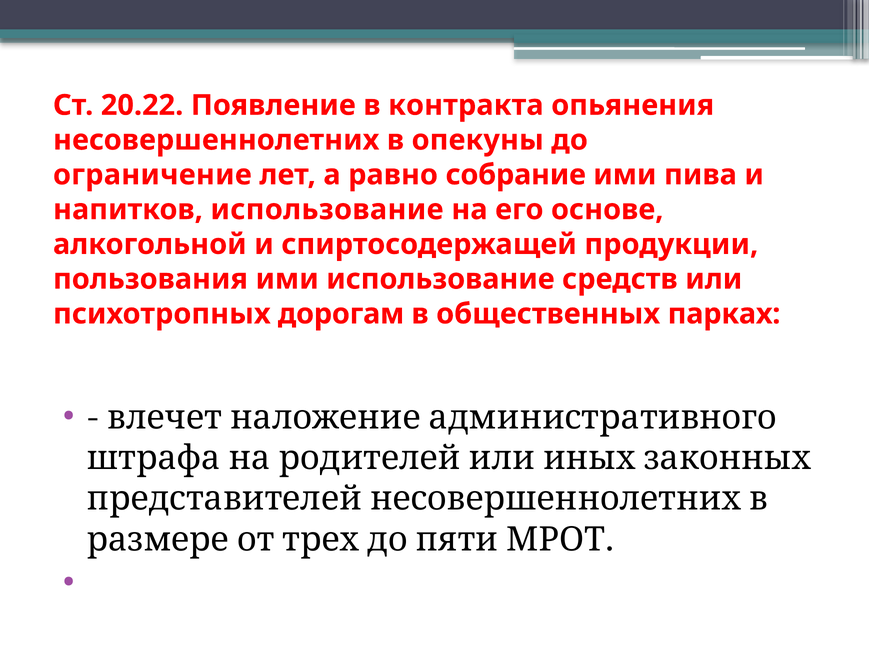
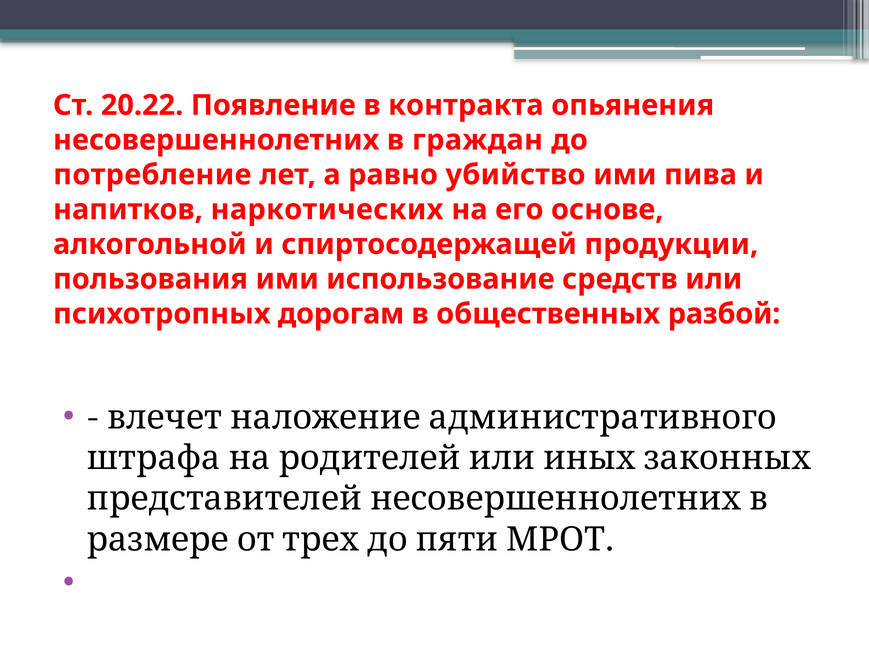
опекуны: опекуны -> граждан
ограничение: ограничение -> потребление
собрание: собрание -> убийство
напитков использование: использование -> наркотических
парках: парках -> разбой
